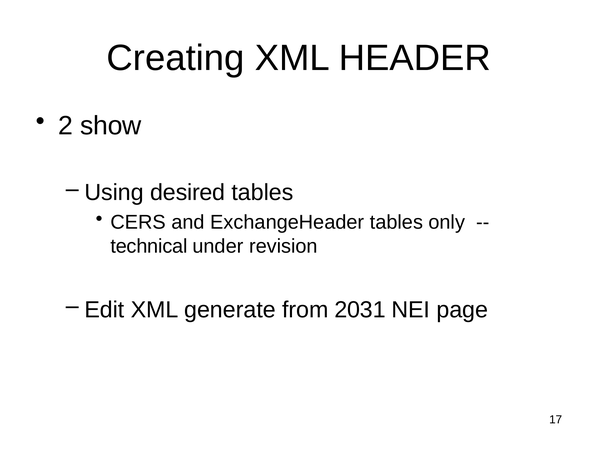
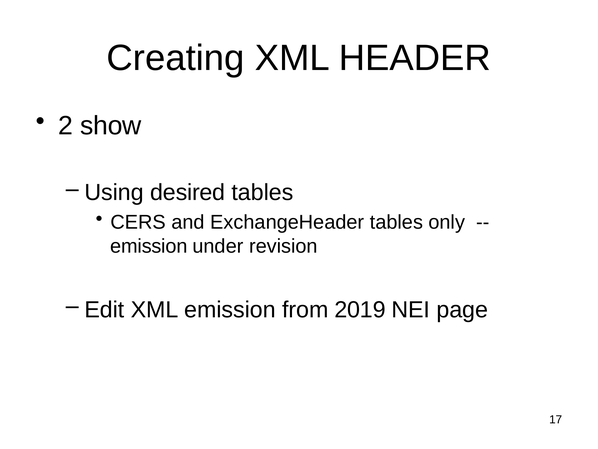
technical at (149, 246): technical -> emission
XML generate: generate -> emission
2031: 2031 -> 2019
